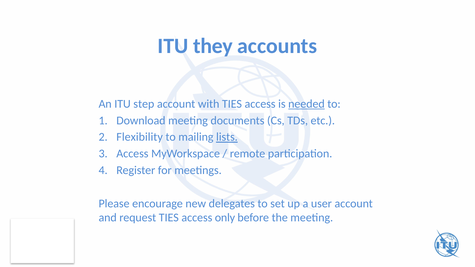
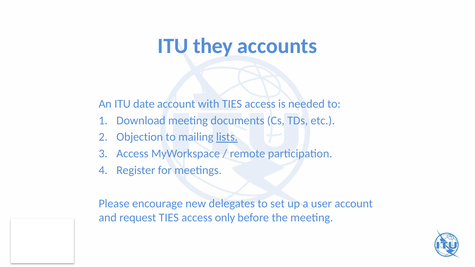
step: step -> date
needed underline: present -> none
Flexibility: Flexibility -> Objection
